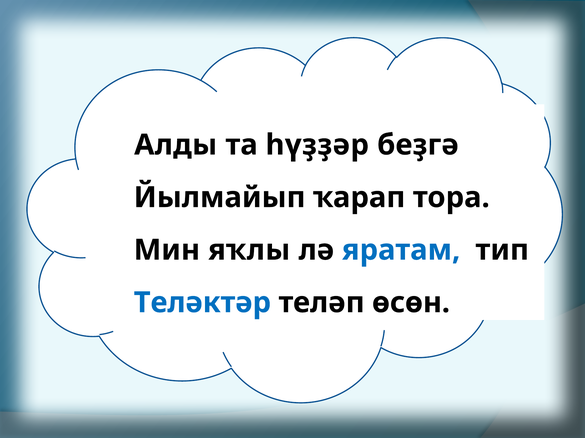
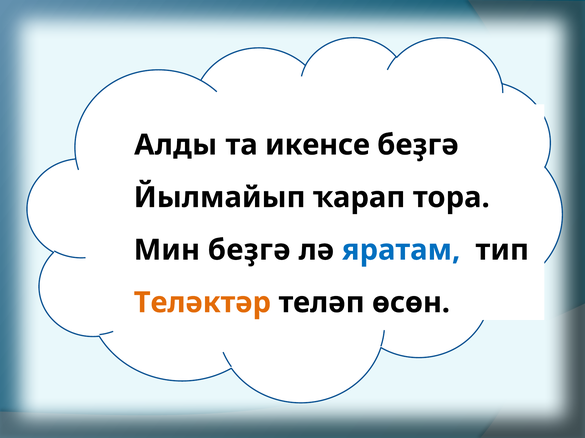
һүҙҙәр: һүҙҙәр -> икенсе
Мин яҡлы: яҡлы -> беҙгә
Теләктәр colour: blue -> orange
